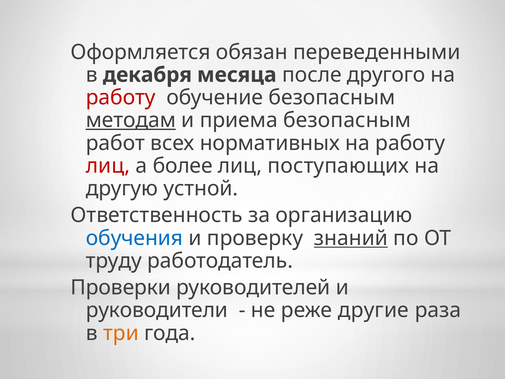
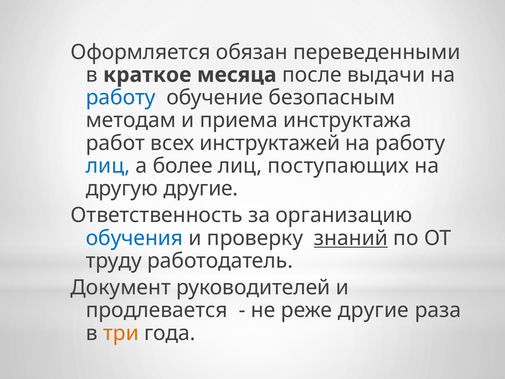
декабря: декабря -> краткое
другого: другого -> выдачи
работу at (121, 98) colour: red -> blue
методам underline: present -> none
приема безопасным: безопасным -> инструктажа
нормативных: нормативных -> инструктажей
лиц at (108, 166) colour: red -> blue
другую устной: устной -> другие
Проверки: Проверки -> Документ
руководители: руководители -> продлевается
